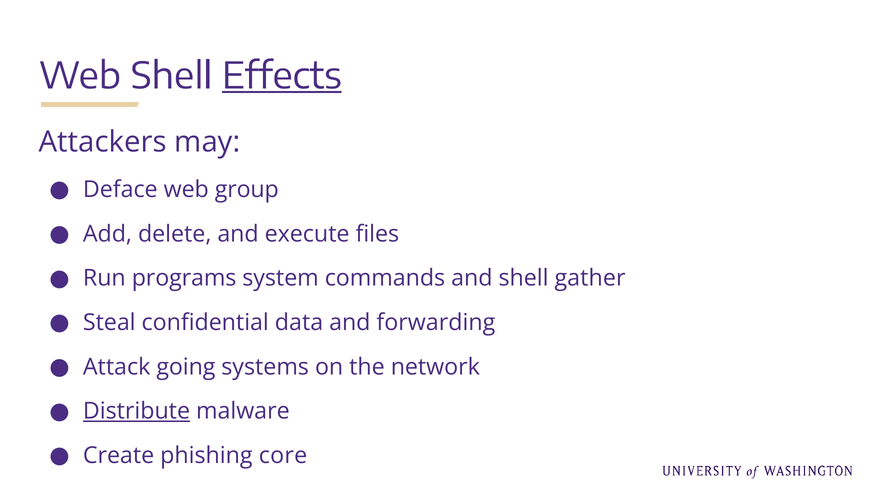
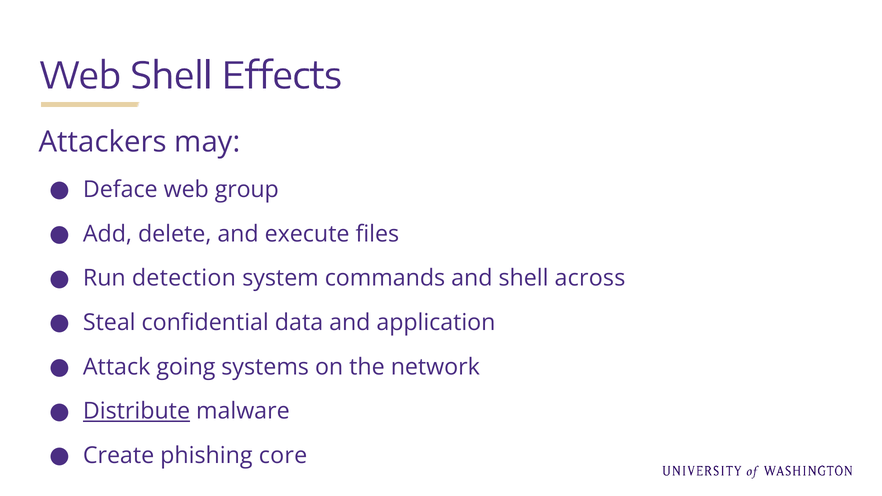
Effects underline: present -> none
programs: programs -> detection
gather: gather -> across
forwarding: forwarding -> application
